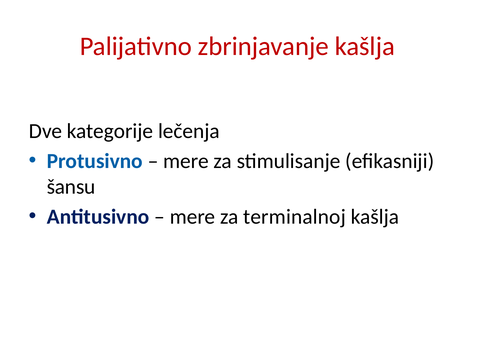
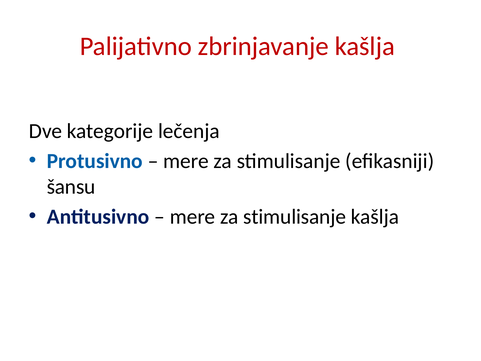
terminalnoj at (295, 216): terminalnoj -> stimulisanje
